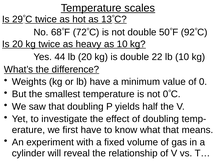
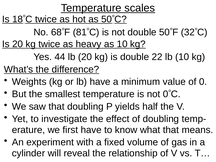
29: 29 -> 18
as 13: 13 -> 50
72: 72 -> 81
92: 92 -> 32
